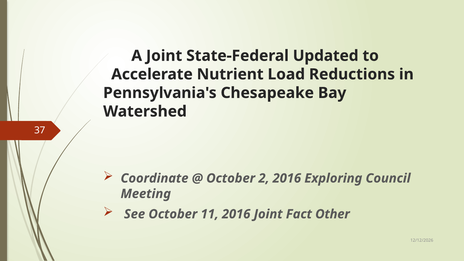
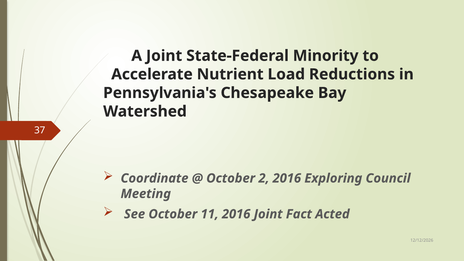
Updated: Updated -> Minority
Other: Other -> Acted
